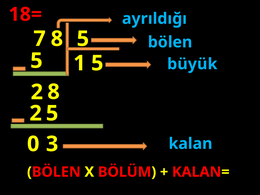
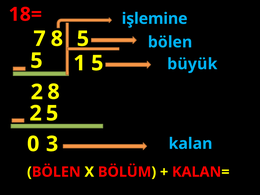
ayrıldığı: ayrıldığı -> işlemine
